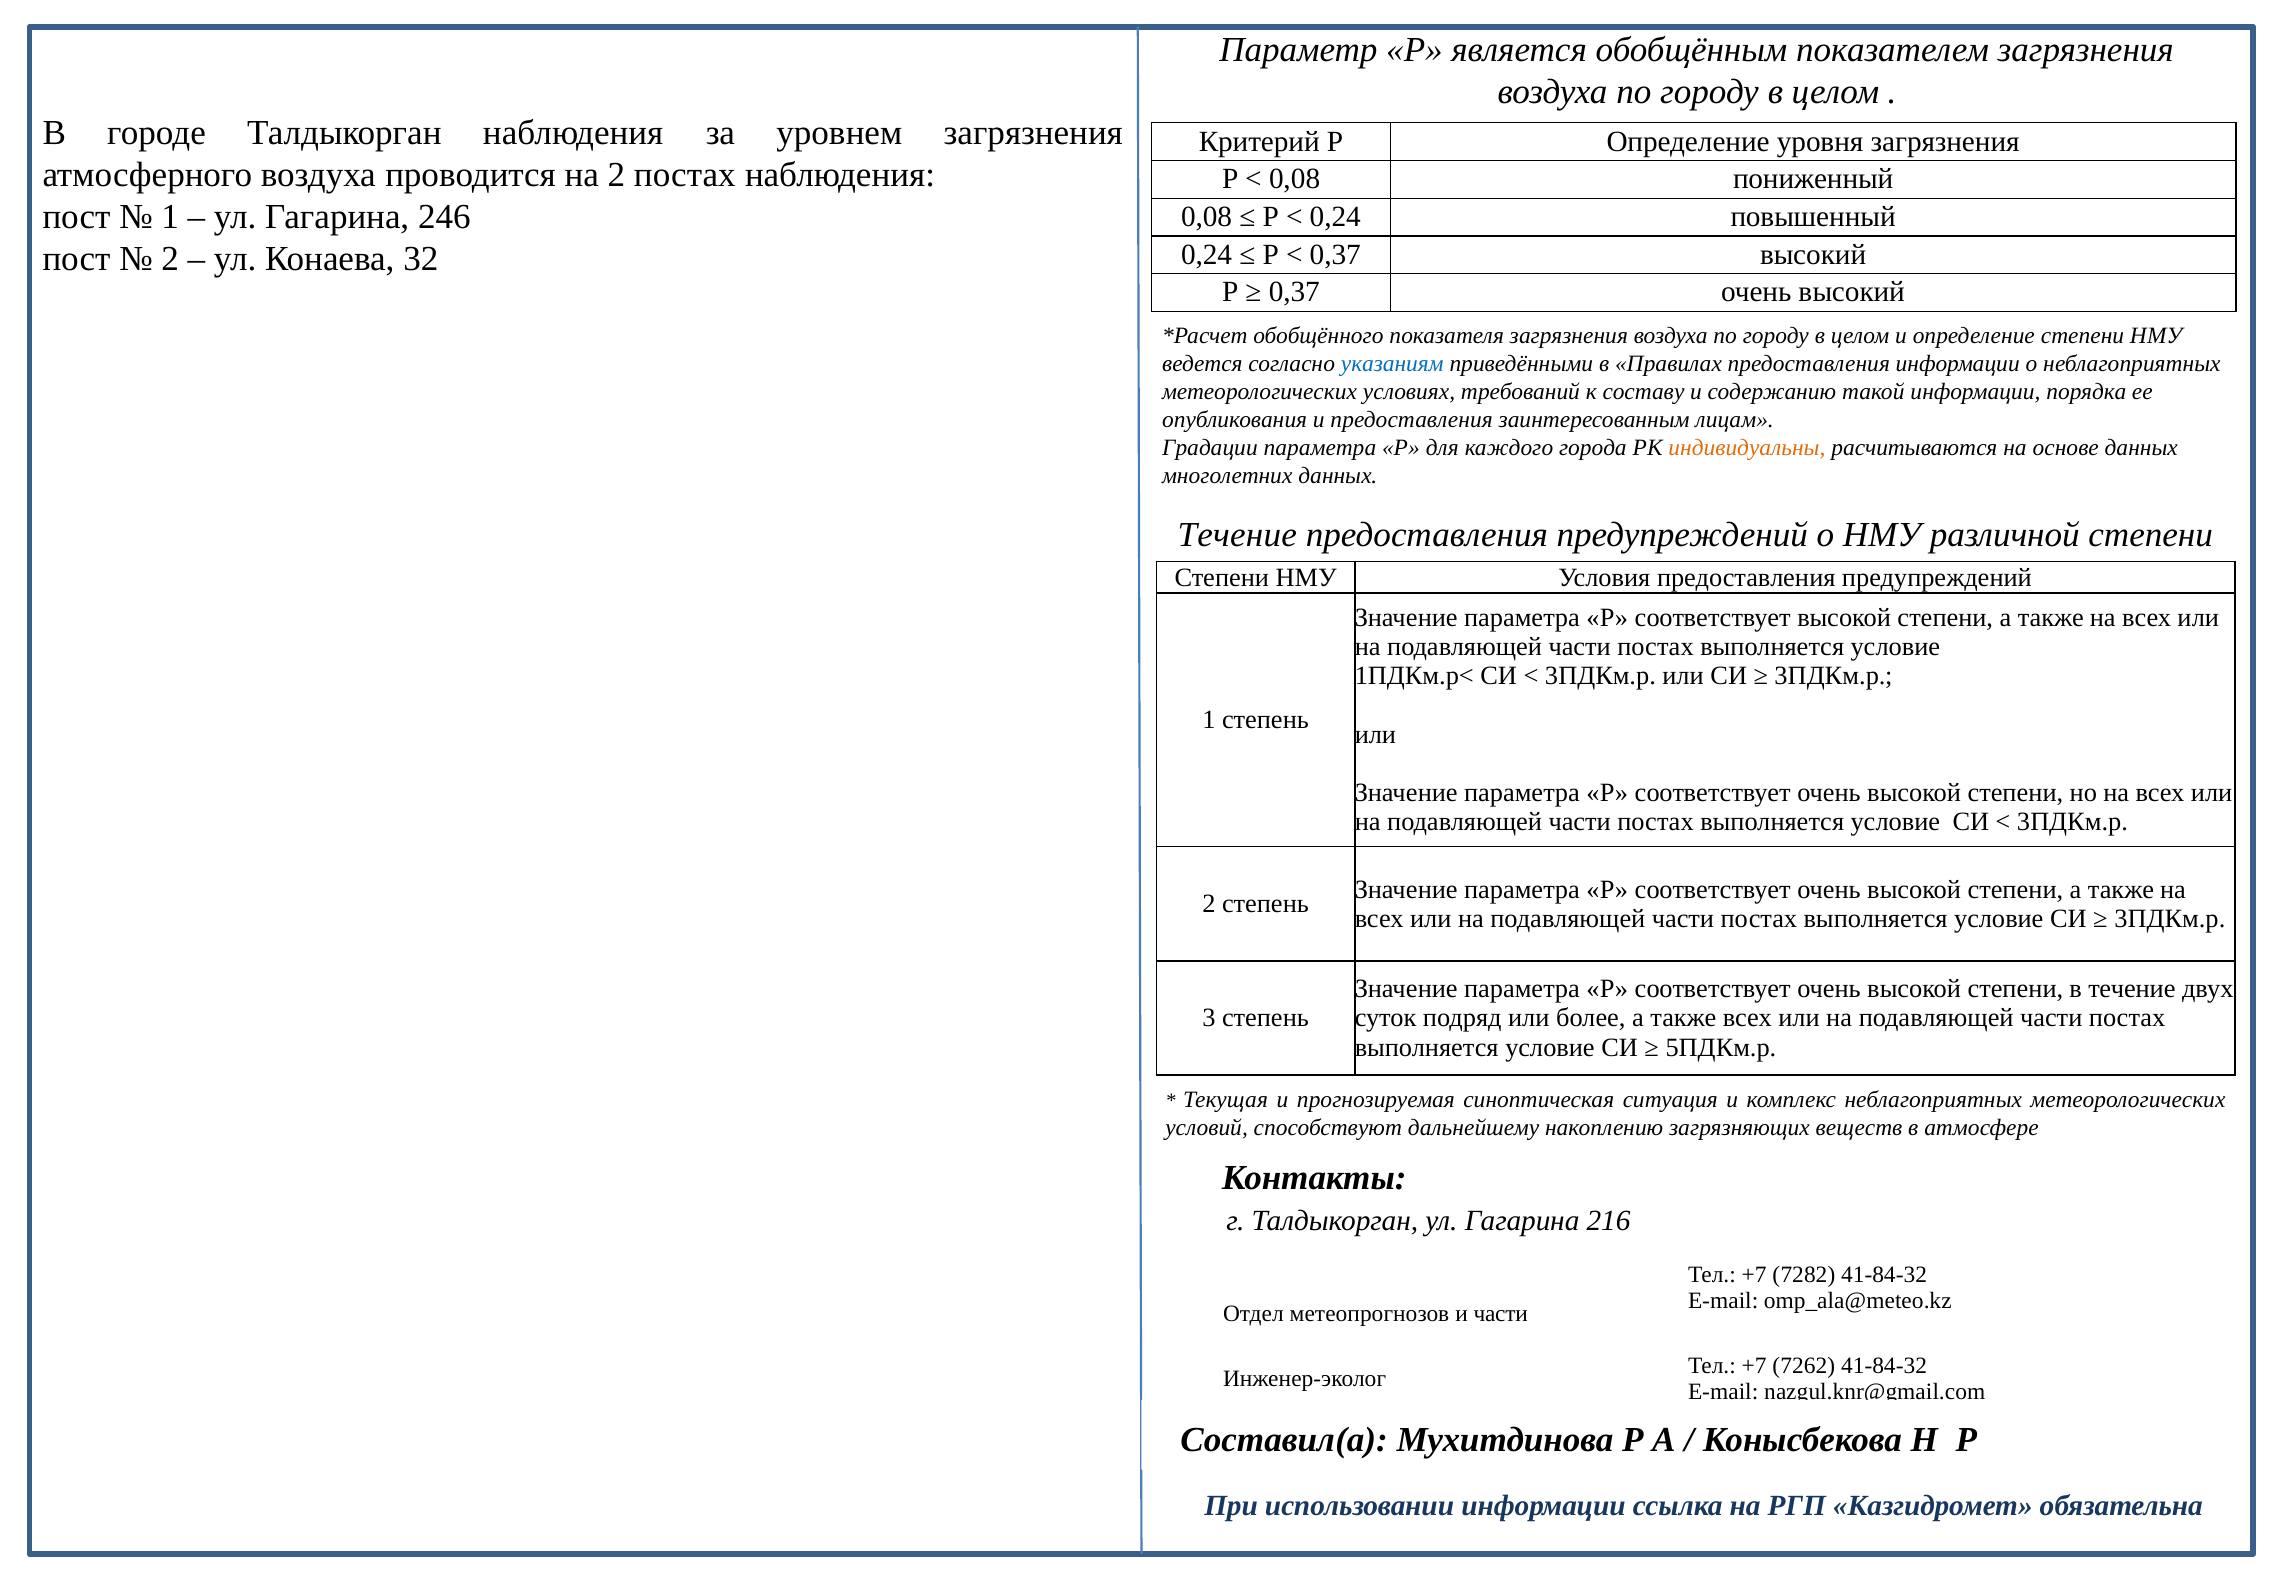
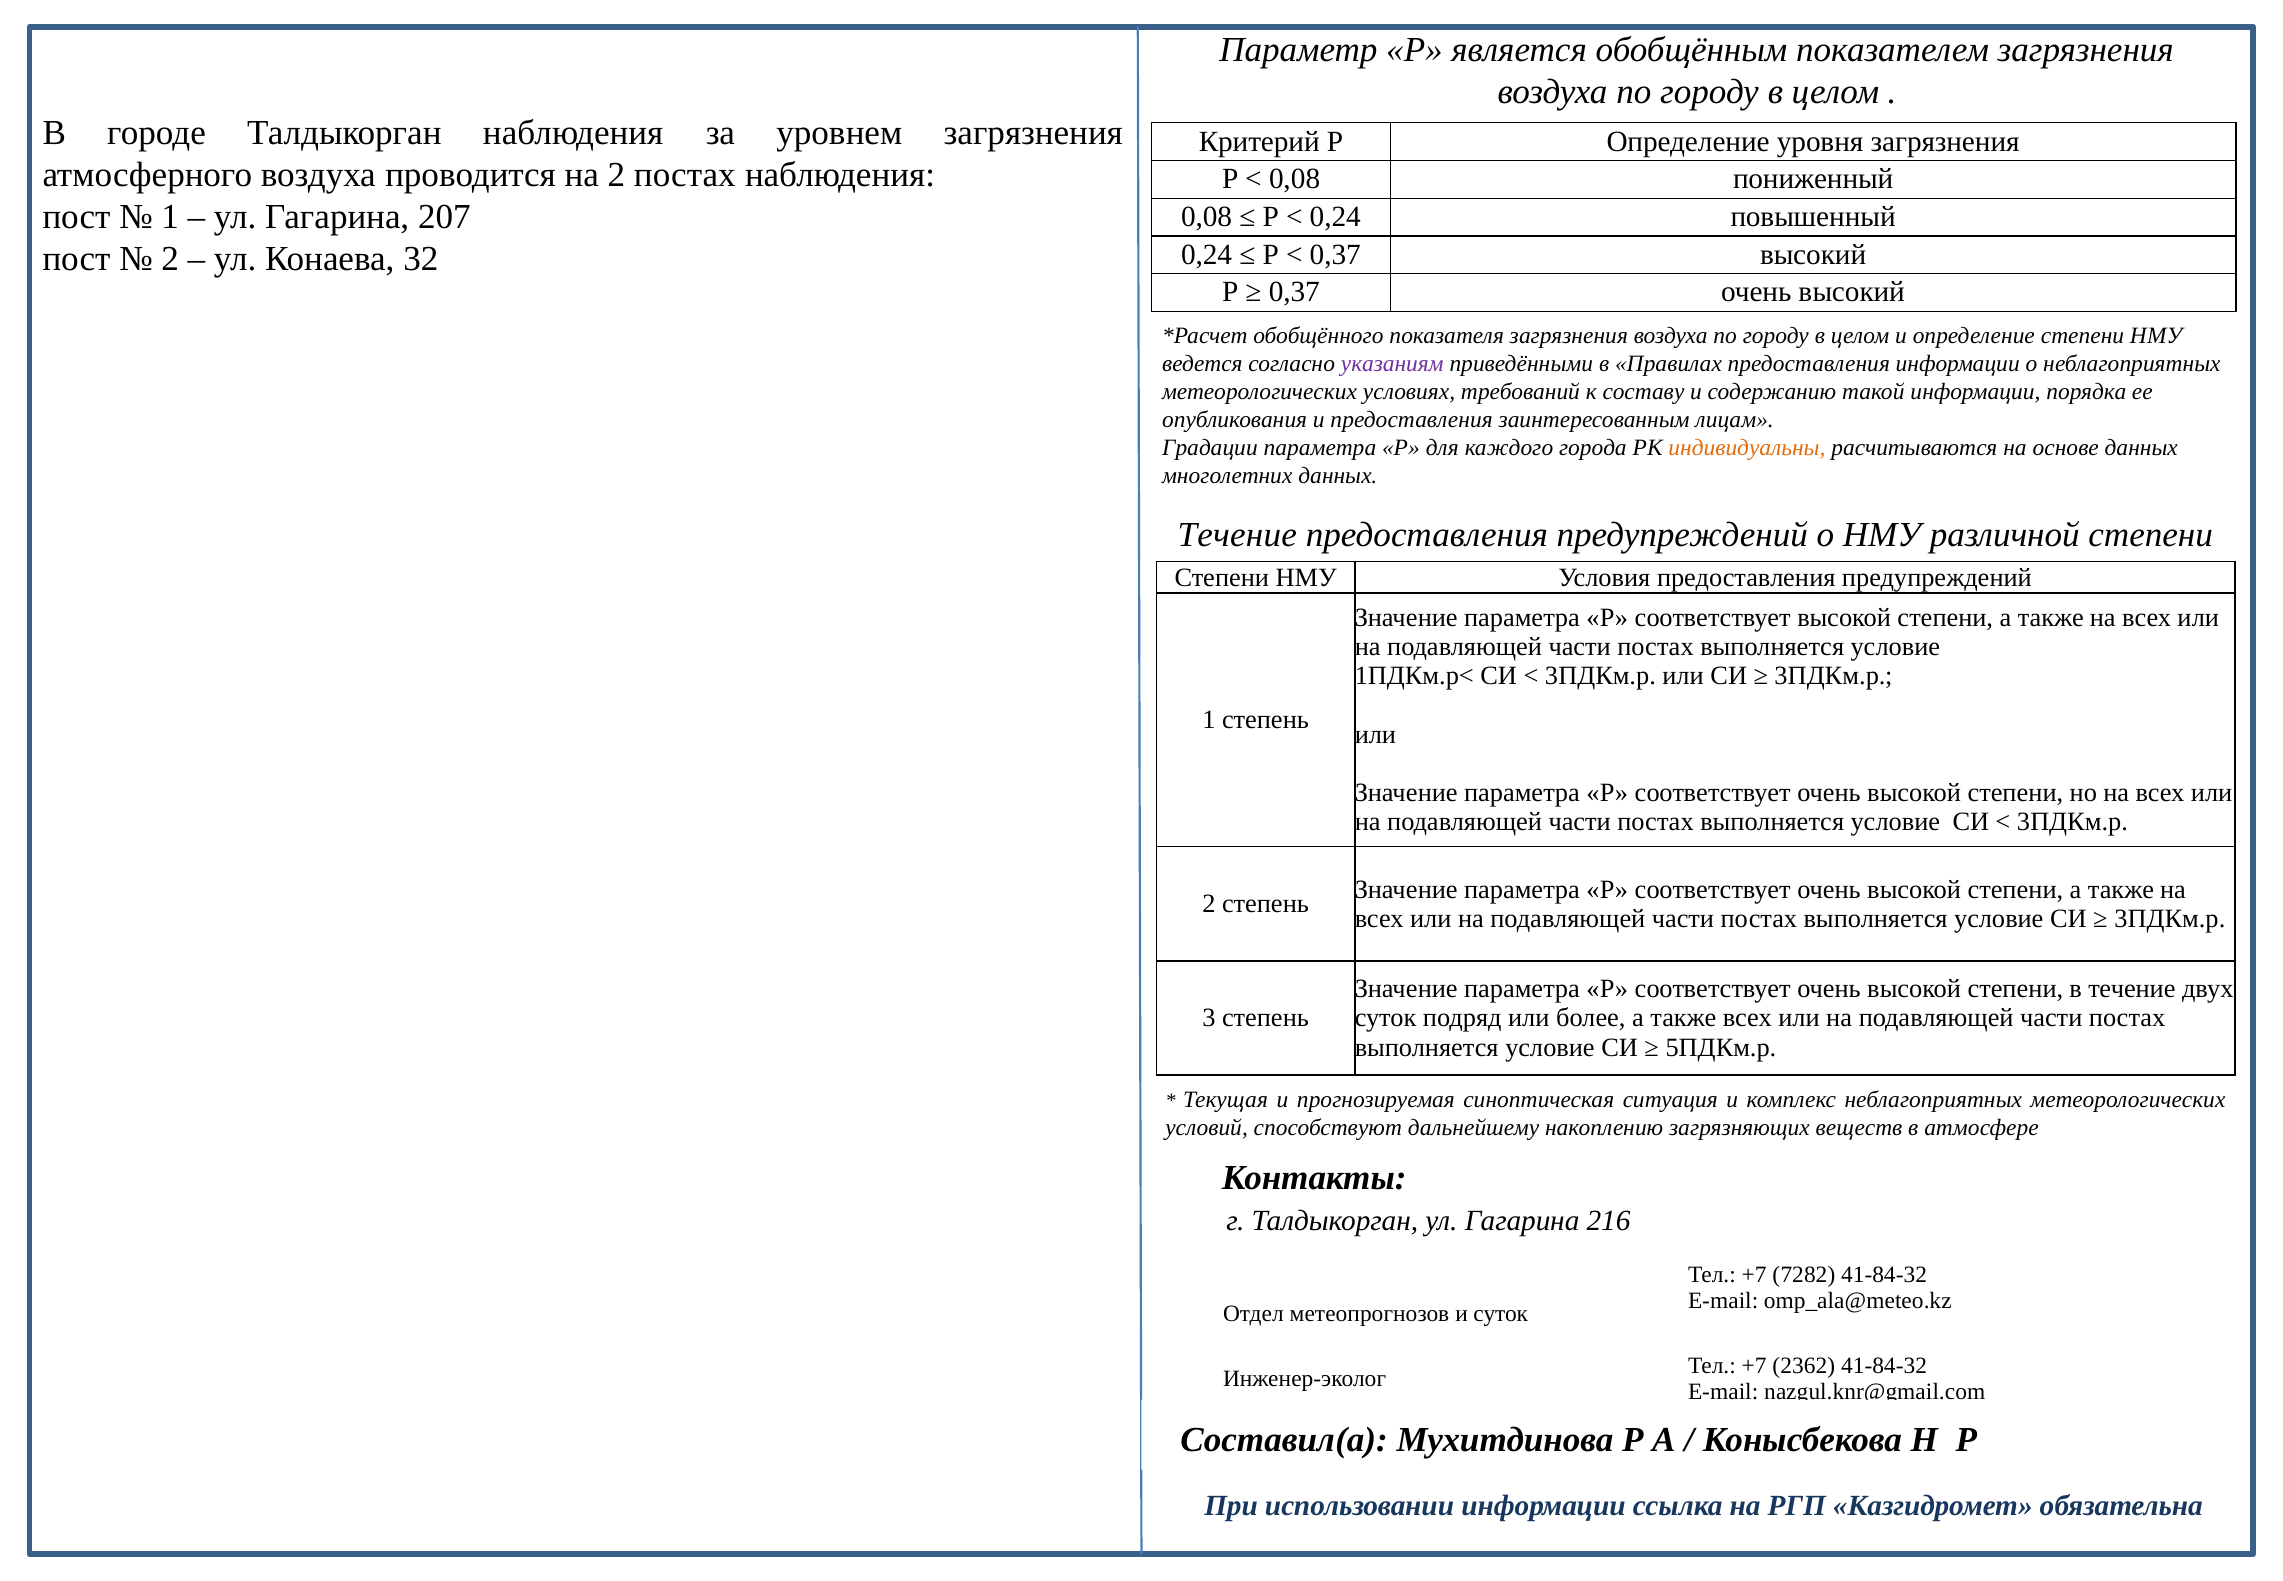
246: 246 -> 207
указаниям colour: blue -> purple
и части: части -> суток
7262: 7262 -> 2362
